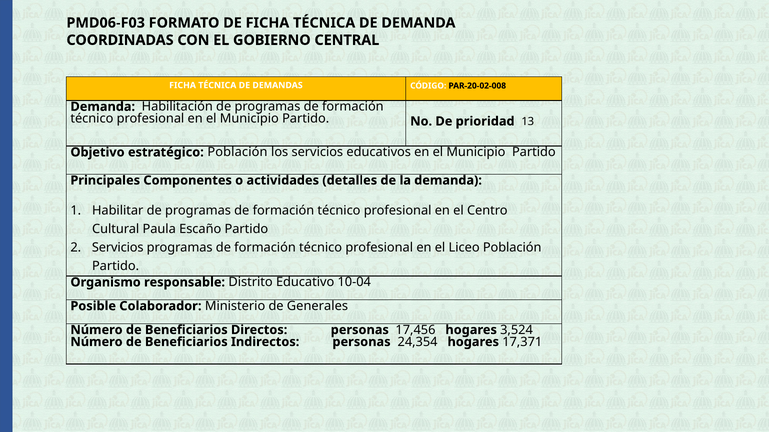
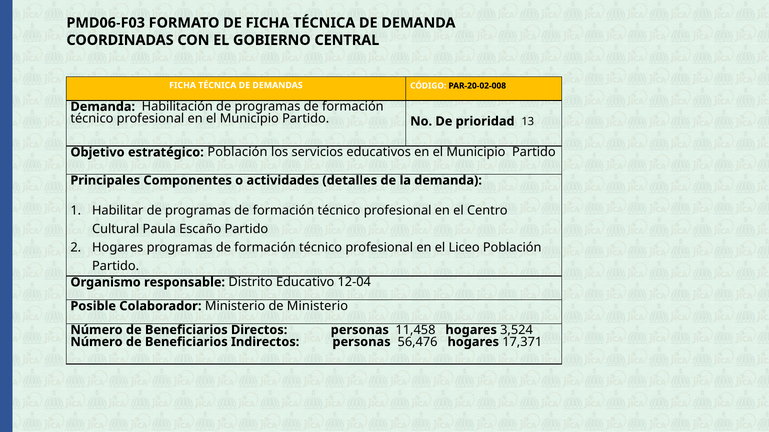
Servicios at (118, 248): Servicios -> Hogares
10-04: 10-04 -> 12-04
de Generales: Generales -> Ministerio
17,456: 17,456 -> 11,458
24,354: 24,354 -> 56,476
